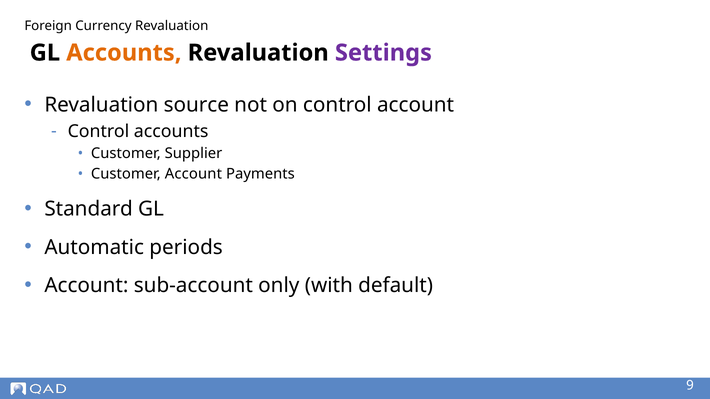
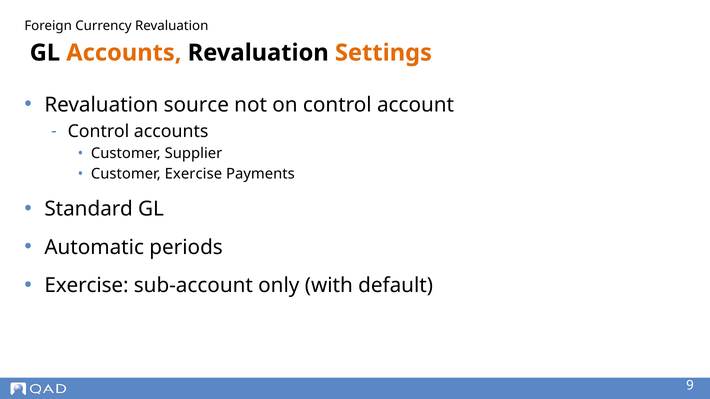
Settings colour: purple -> orange
Customer Account: Account -> Exercise
Account at (86, 286): Account -> Exercise
